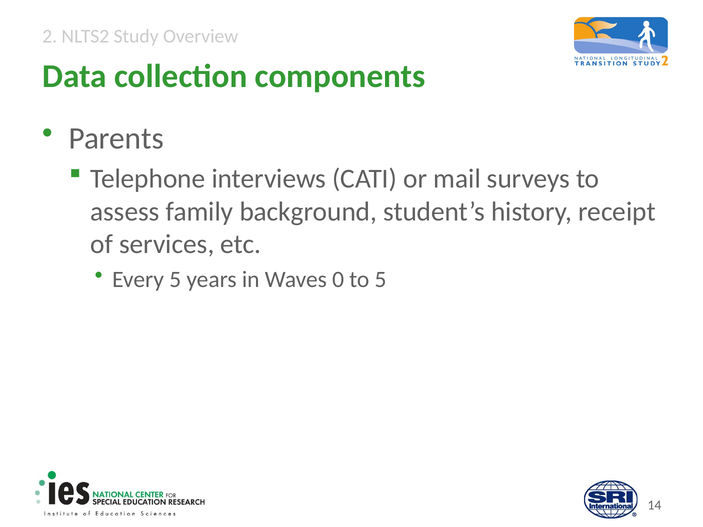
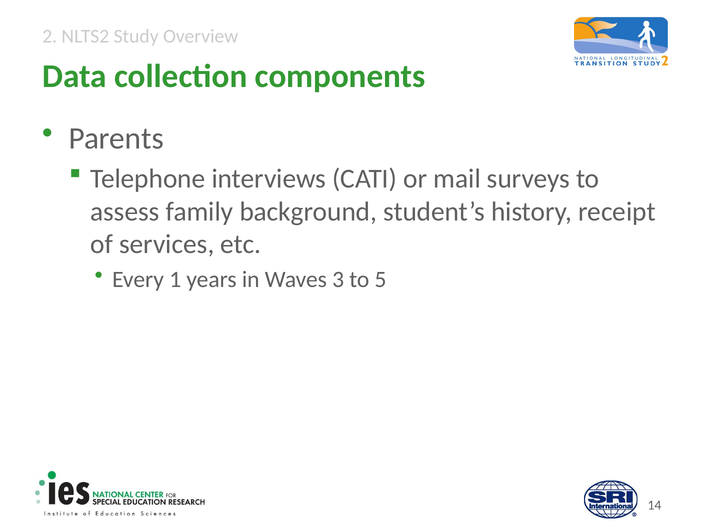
Every 5: 5 -> 1
0: 0 -> 3
